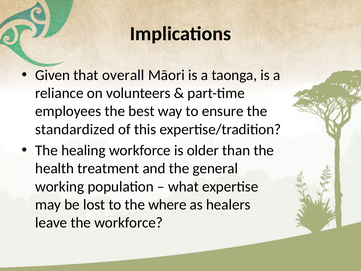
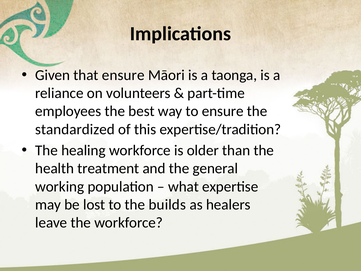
that overall: overall -> ensure
where: where -> builds
